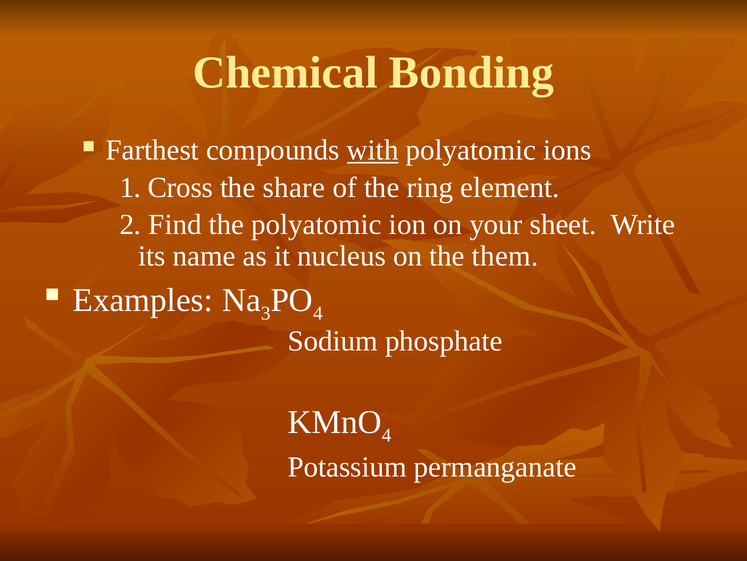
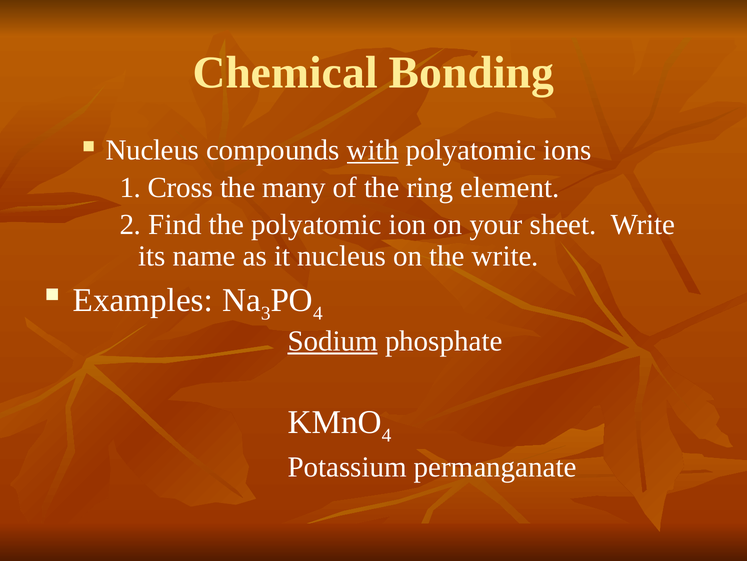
Farthest at (152, 150): Farthest -> Nucleus
share: share -> many
the them: them -> write
Sodium underline: none -> present
